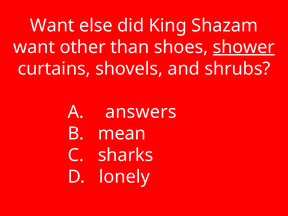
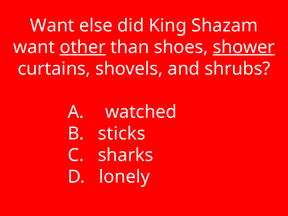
other underline: none -> present
answers: answers -> watched
mean: mean -> sticks
